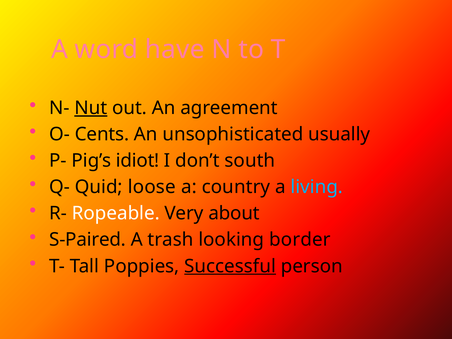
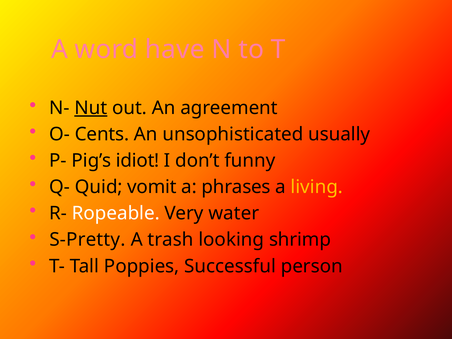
south: south -> funny
loose: loose -> vomit
country: country -> phrases
living colour: light blue -> yellow
about: about -> water
S-Paired: S-Paired -> S-Pretty
border: border -> shrimp
Successful underline: present -> none
